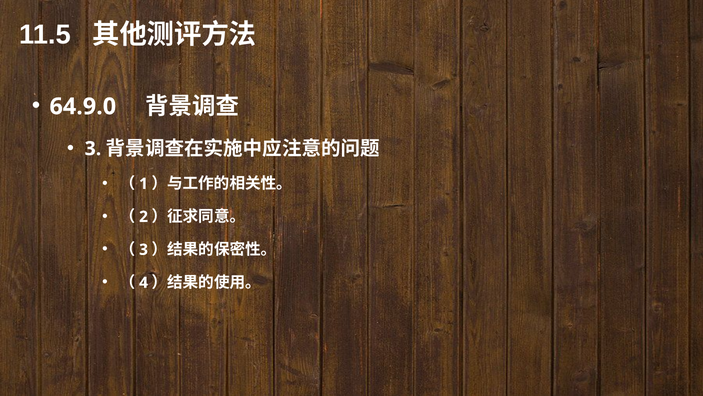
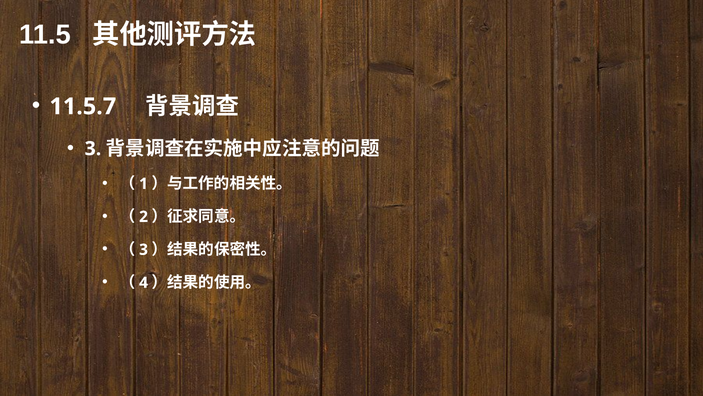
64.9.0: 64.9.0 -> 11.5.7
